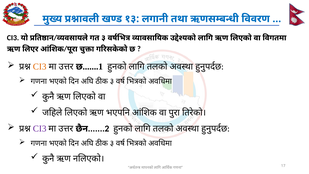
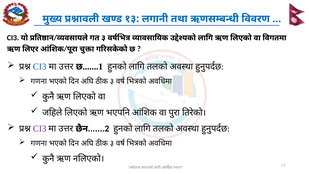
CI3 at (40, 66) colour: orange -> blue
